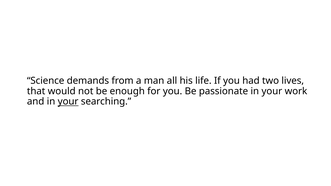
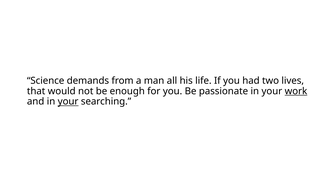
work underline: none -> present
